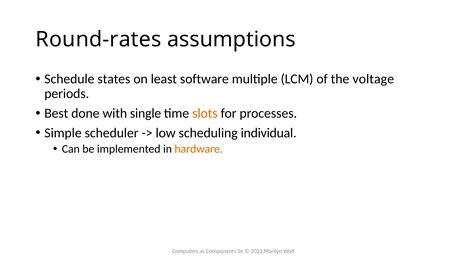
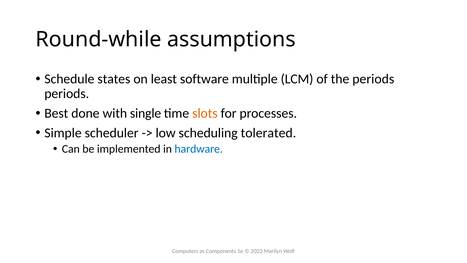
Round-rates: Round-rates -> Round-while
the voltage: voltage -> periods
individual: individual -> tolerated
hardware colour: orange -> blue
